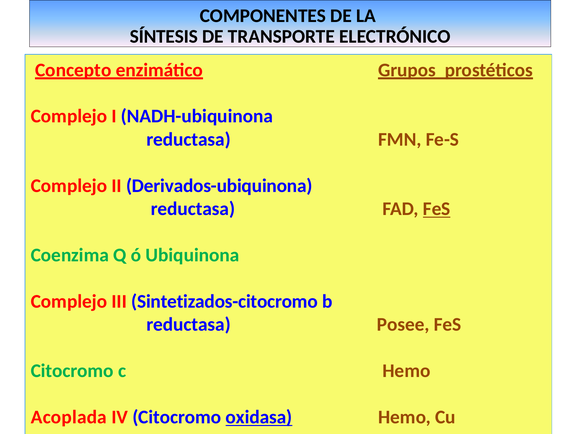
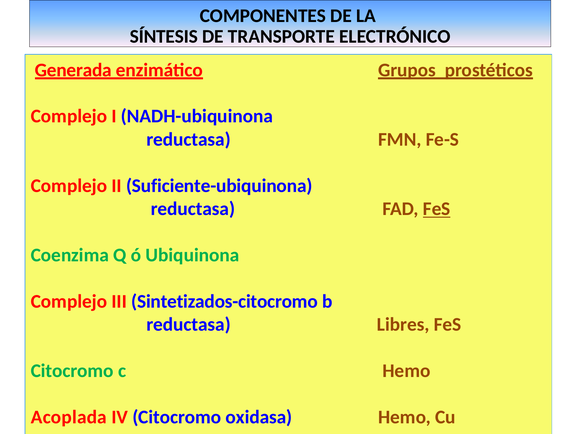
Concepto: Concepto -> Generada
Derivados-ubiquinona: Derivados-ubiquinona -> Suficiente-ubiquinona
Posee: Posee -> Libres
oxidasa underline: present -> none
